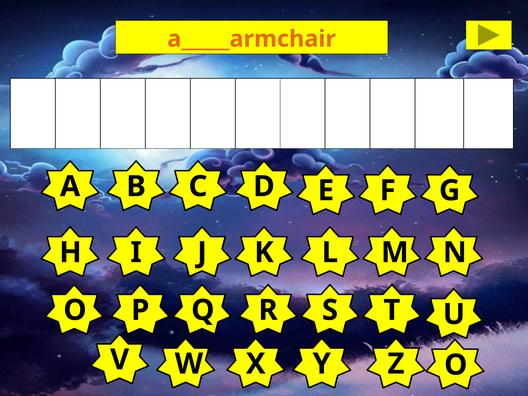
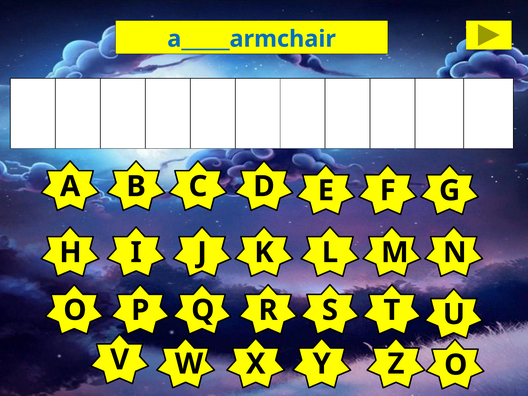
a_____armchair colour: orange -> blue
